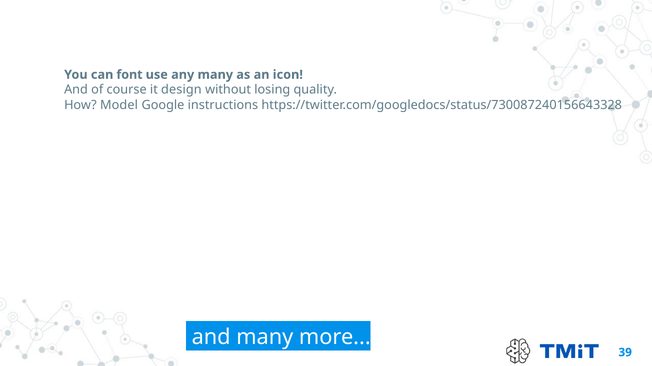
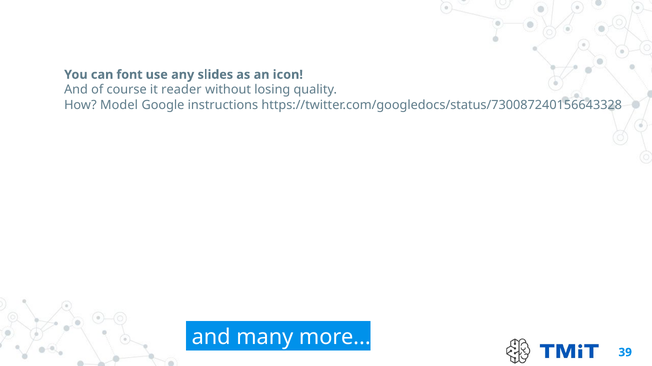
any many: many -> slides
design: design -> reader
